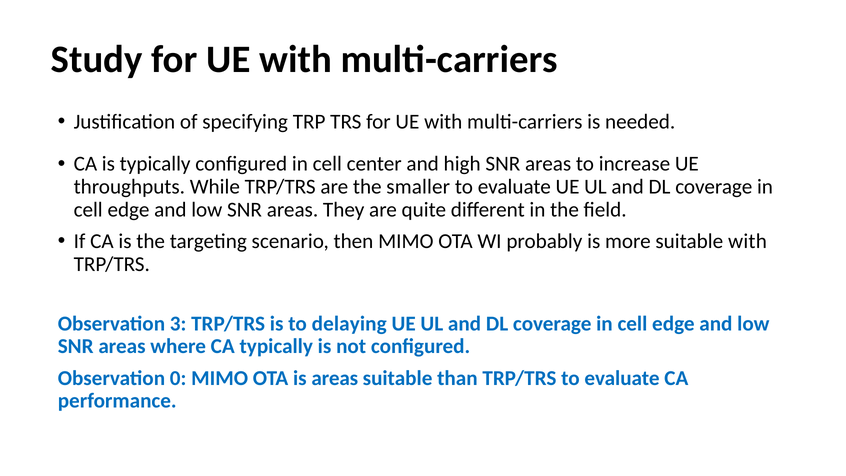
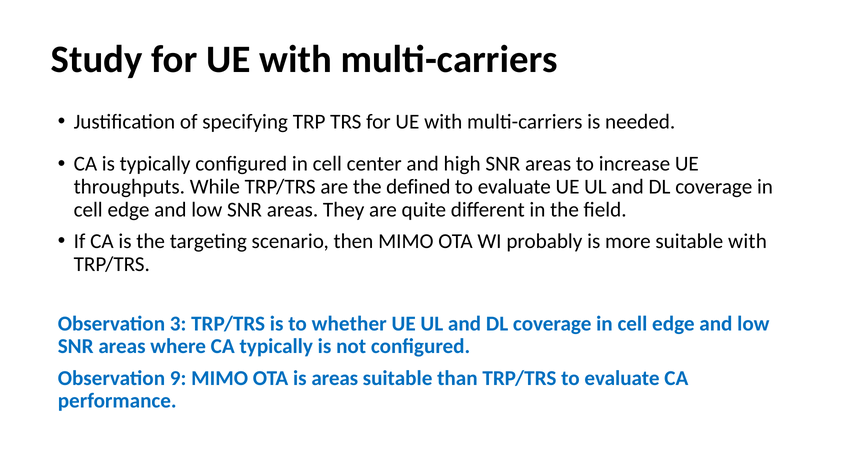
smaller: smaller -> defined
delaying: delaying -> whether
0: 0 -> 9
